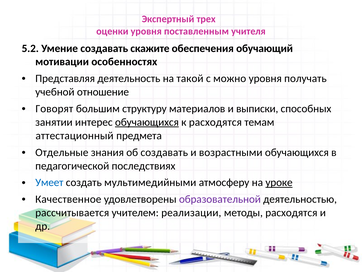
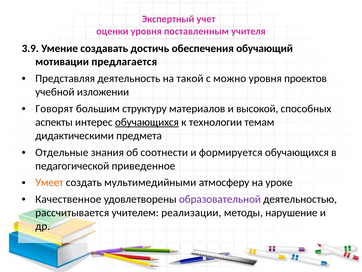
трех: трех -> учет
5.2: 5.2 -> 3.9
скажите: скажите -> достичь
особенностях: особенностях -> предлагается
получать: получать -> проектов
отношение: отношение -> изложении
выписки: выписки -> высокой
занятии: занятии -> аспекты
к расходятся: расходятся -> технологии
аттестационный: аттестационный -> дидактическими
об создавать: создавать -> соотнести
возрастными: возрастными -> формируется
последствиях: последствиях -> приведенное
Умеет colour: blue -> orange
уроке underline: present -> none
методы расходятся: расходятся -> нарушение
